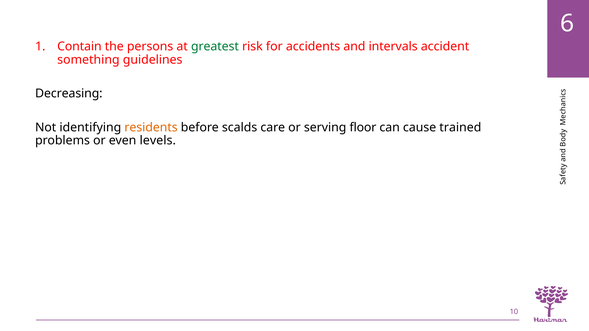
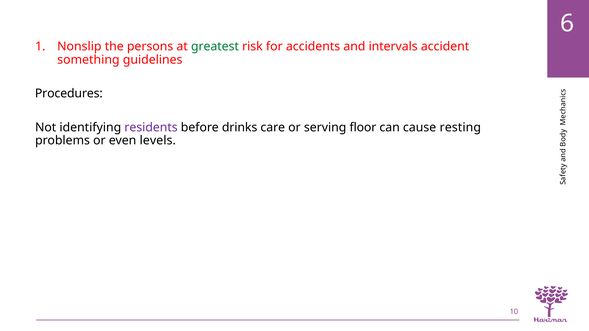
Contain: Contain -> Nonslip
Decreasing: Decreasing -> Procedures
residents colour: orange -> purple
scalds: scalds -> drinks
trained: trained -> resting
